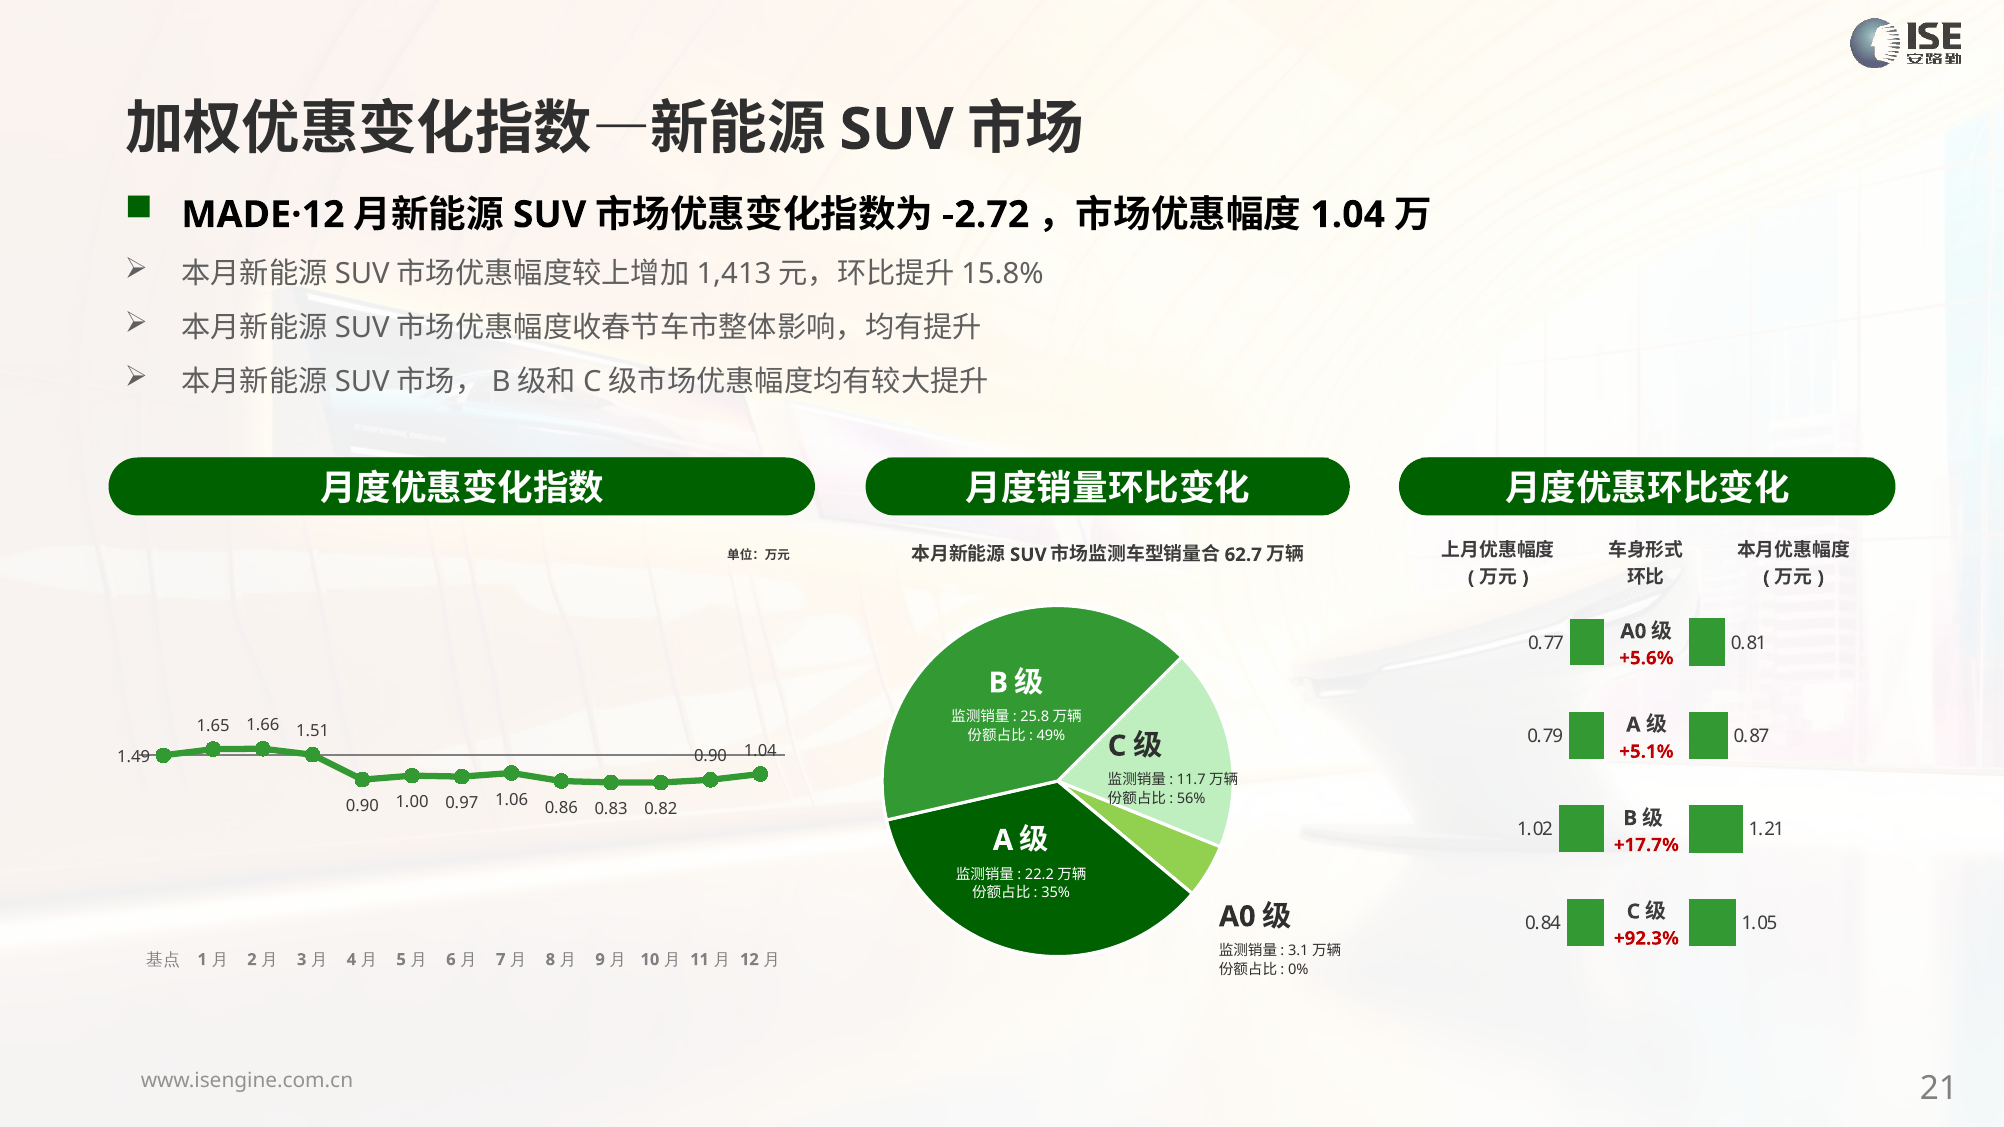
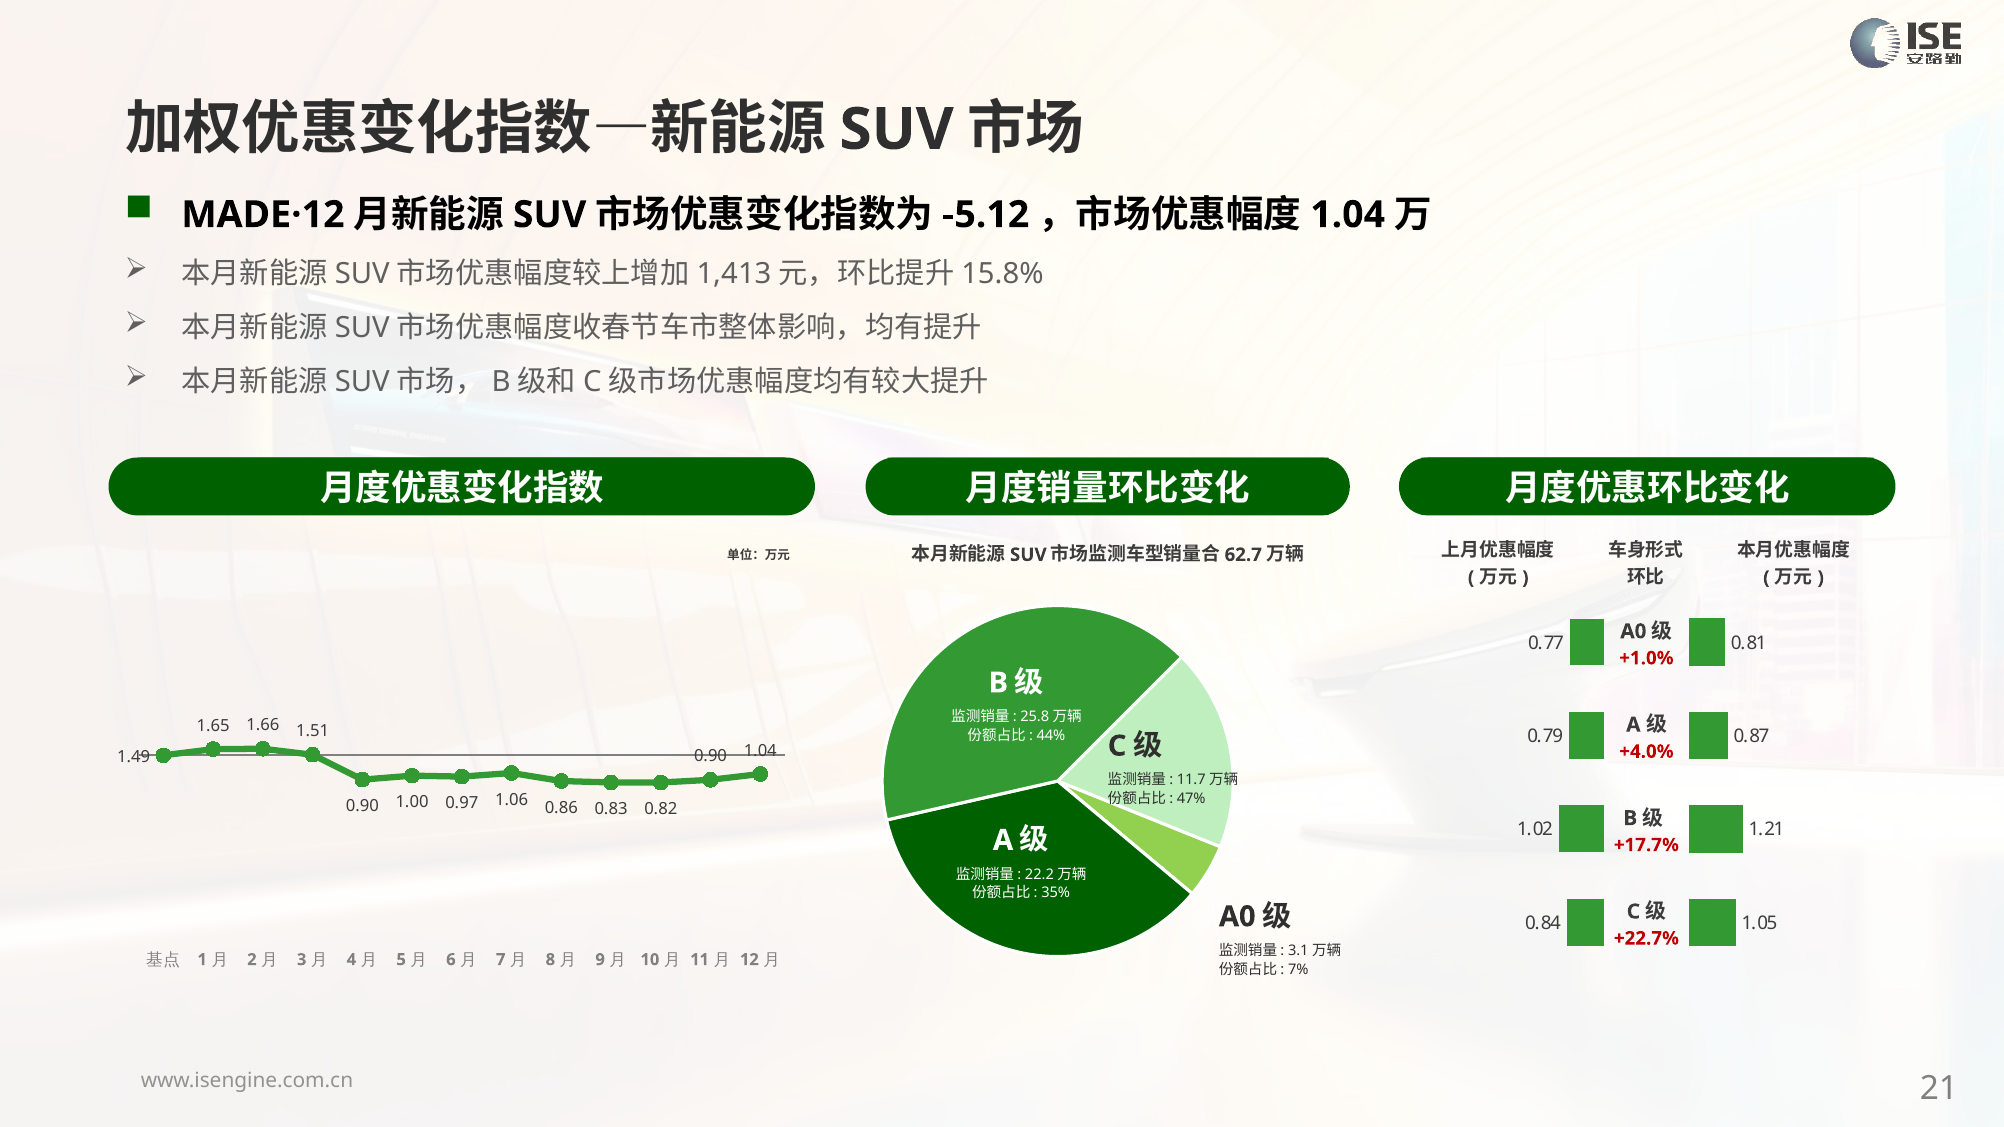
-2.72: -2.72 -> -5.12
+5.6%: +5.6% -> +1.0%
49%: 49% -> 44%
+5.1%: +5.1% -> +4.0%
56%: 56% -> 47%
+92.3%: +92.3% -> +22.7%
0%: 0% -> 7%
